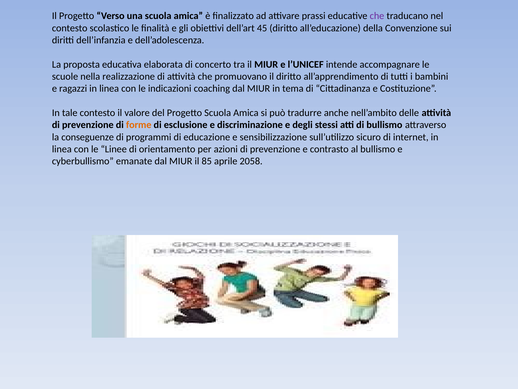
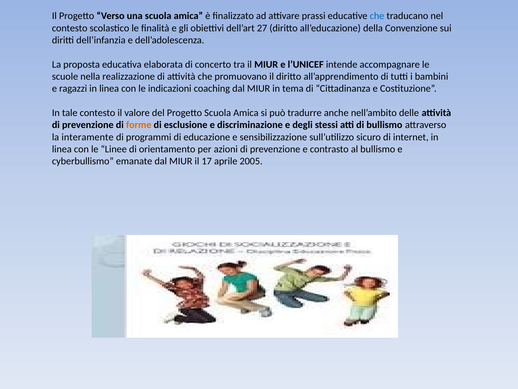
che at (377, 16) colour: purple -> blue
45: 45 -> 27
conseguenze: conseguenze -> interamente
85: 85 -> 17
2058: 2058 -> 2005
